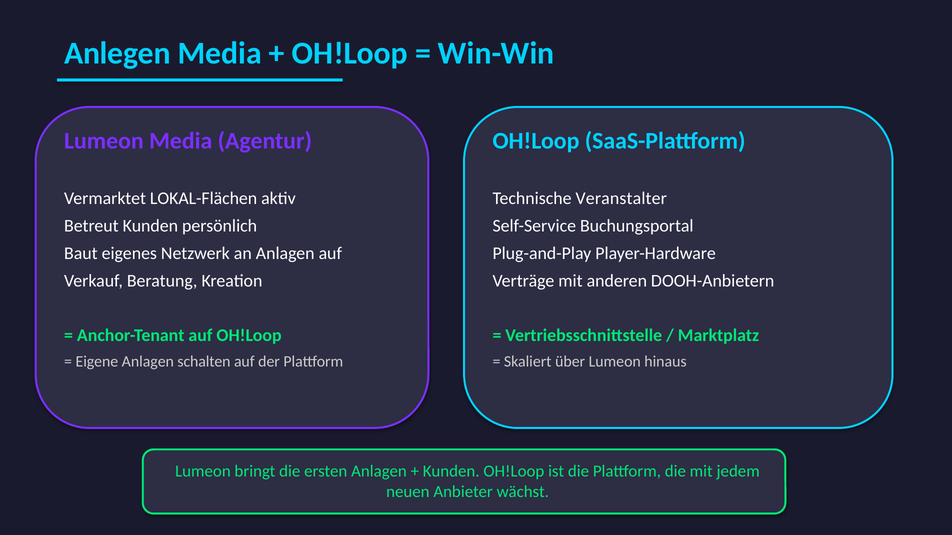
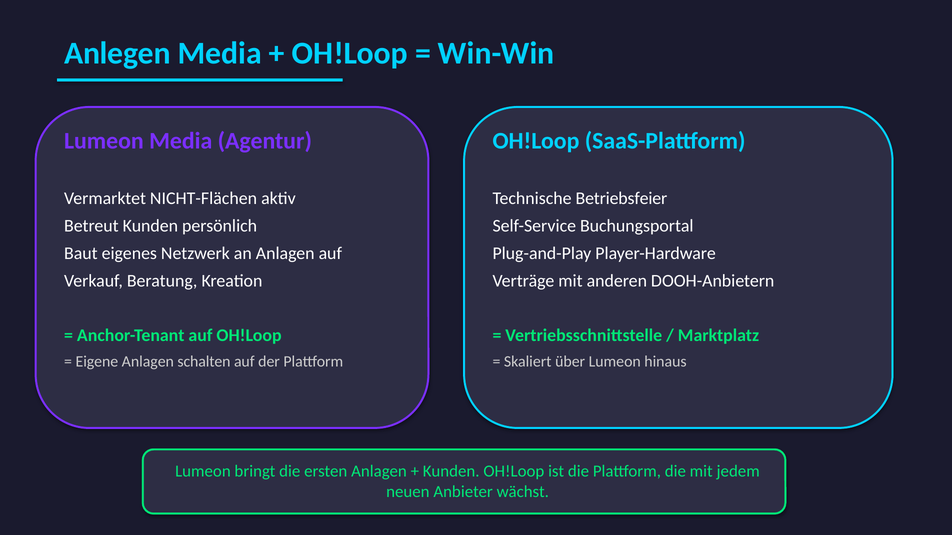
LOKAL-Flächen: LOKAL-Flächen -> NICHT-Flächen
Veranstalter: Veranstalter -> Betriebsfeier
